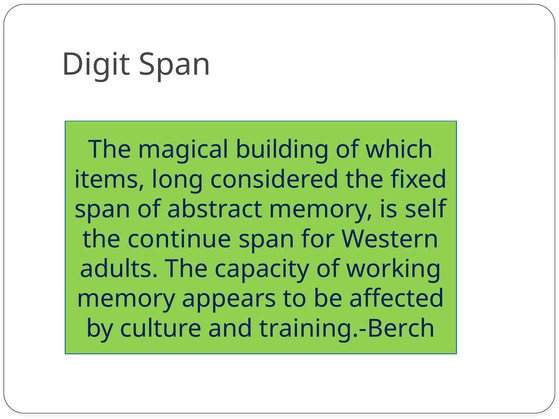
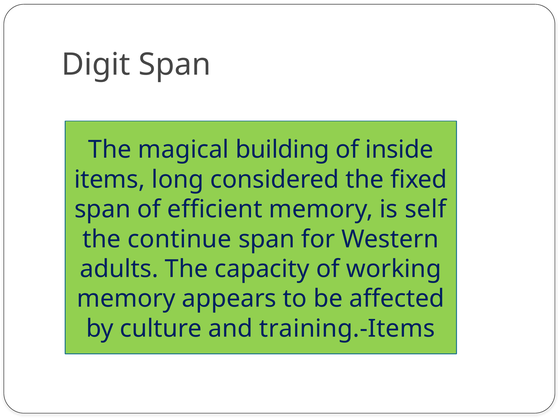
which: which -> inside
abstract: abstract -> efficient
training.-Berch: training.-Berch -> training.-Items
